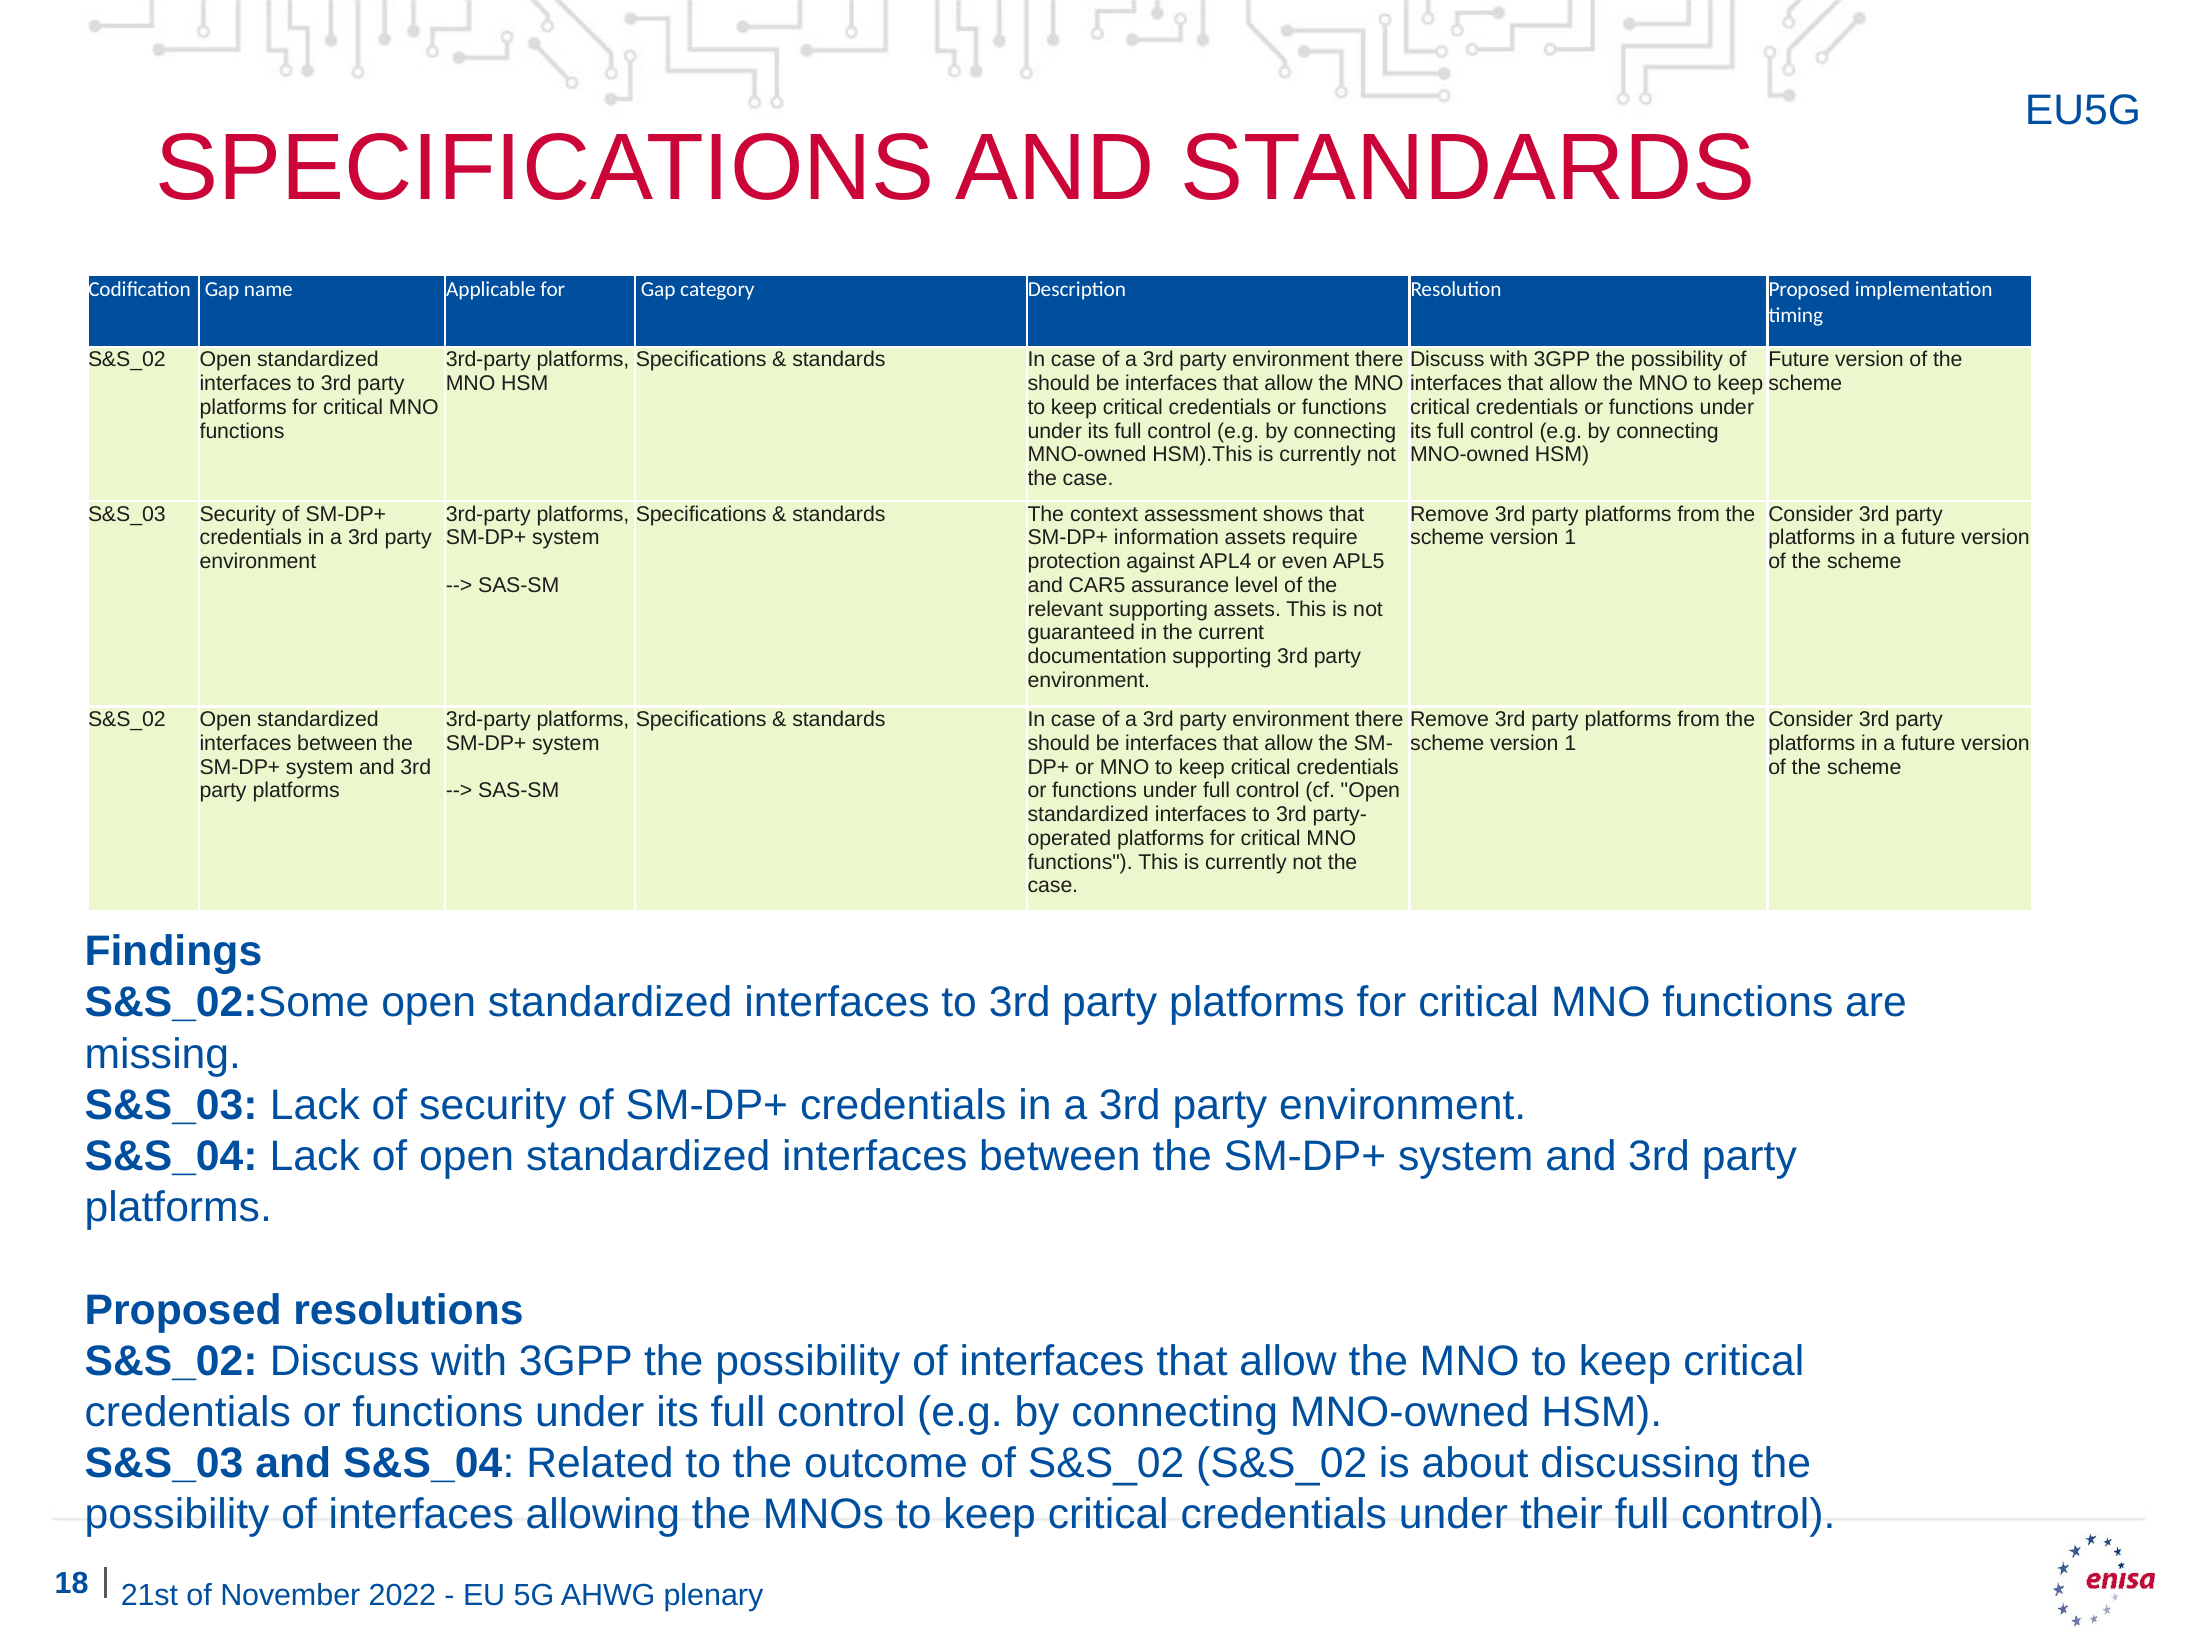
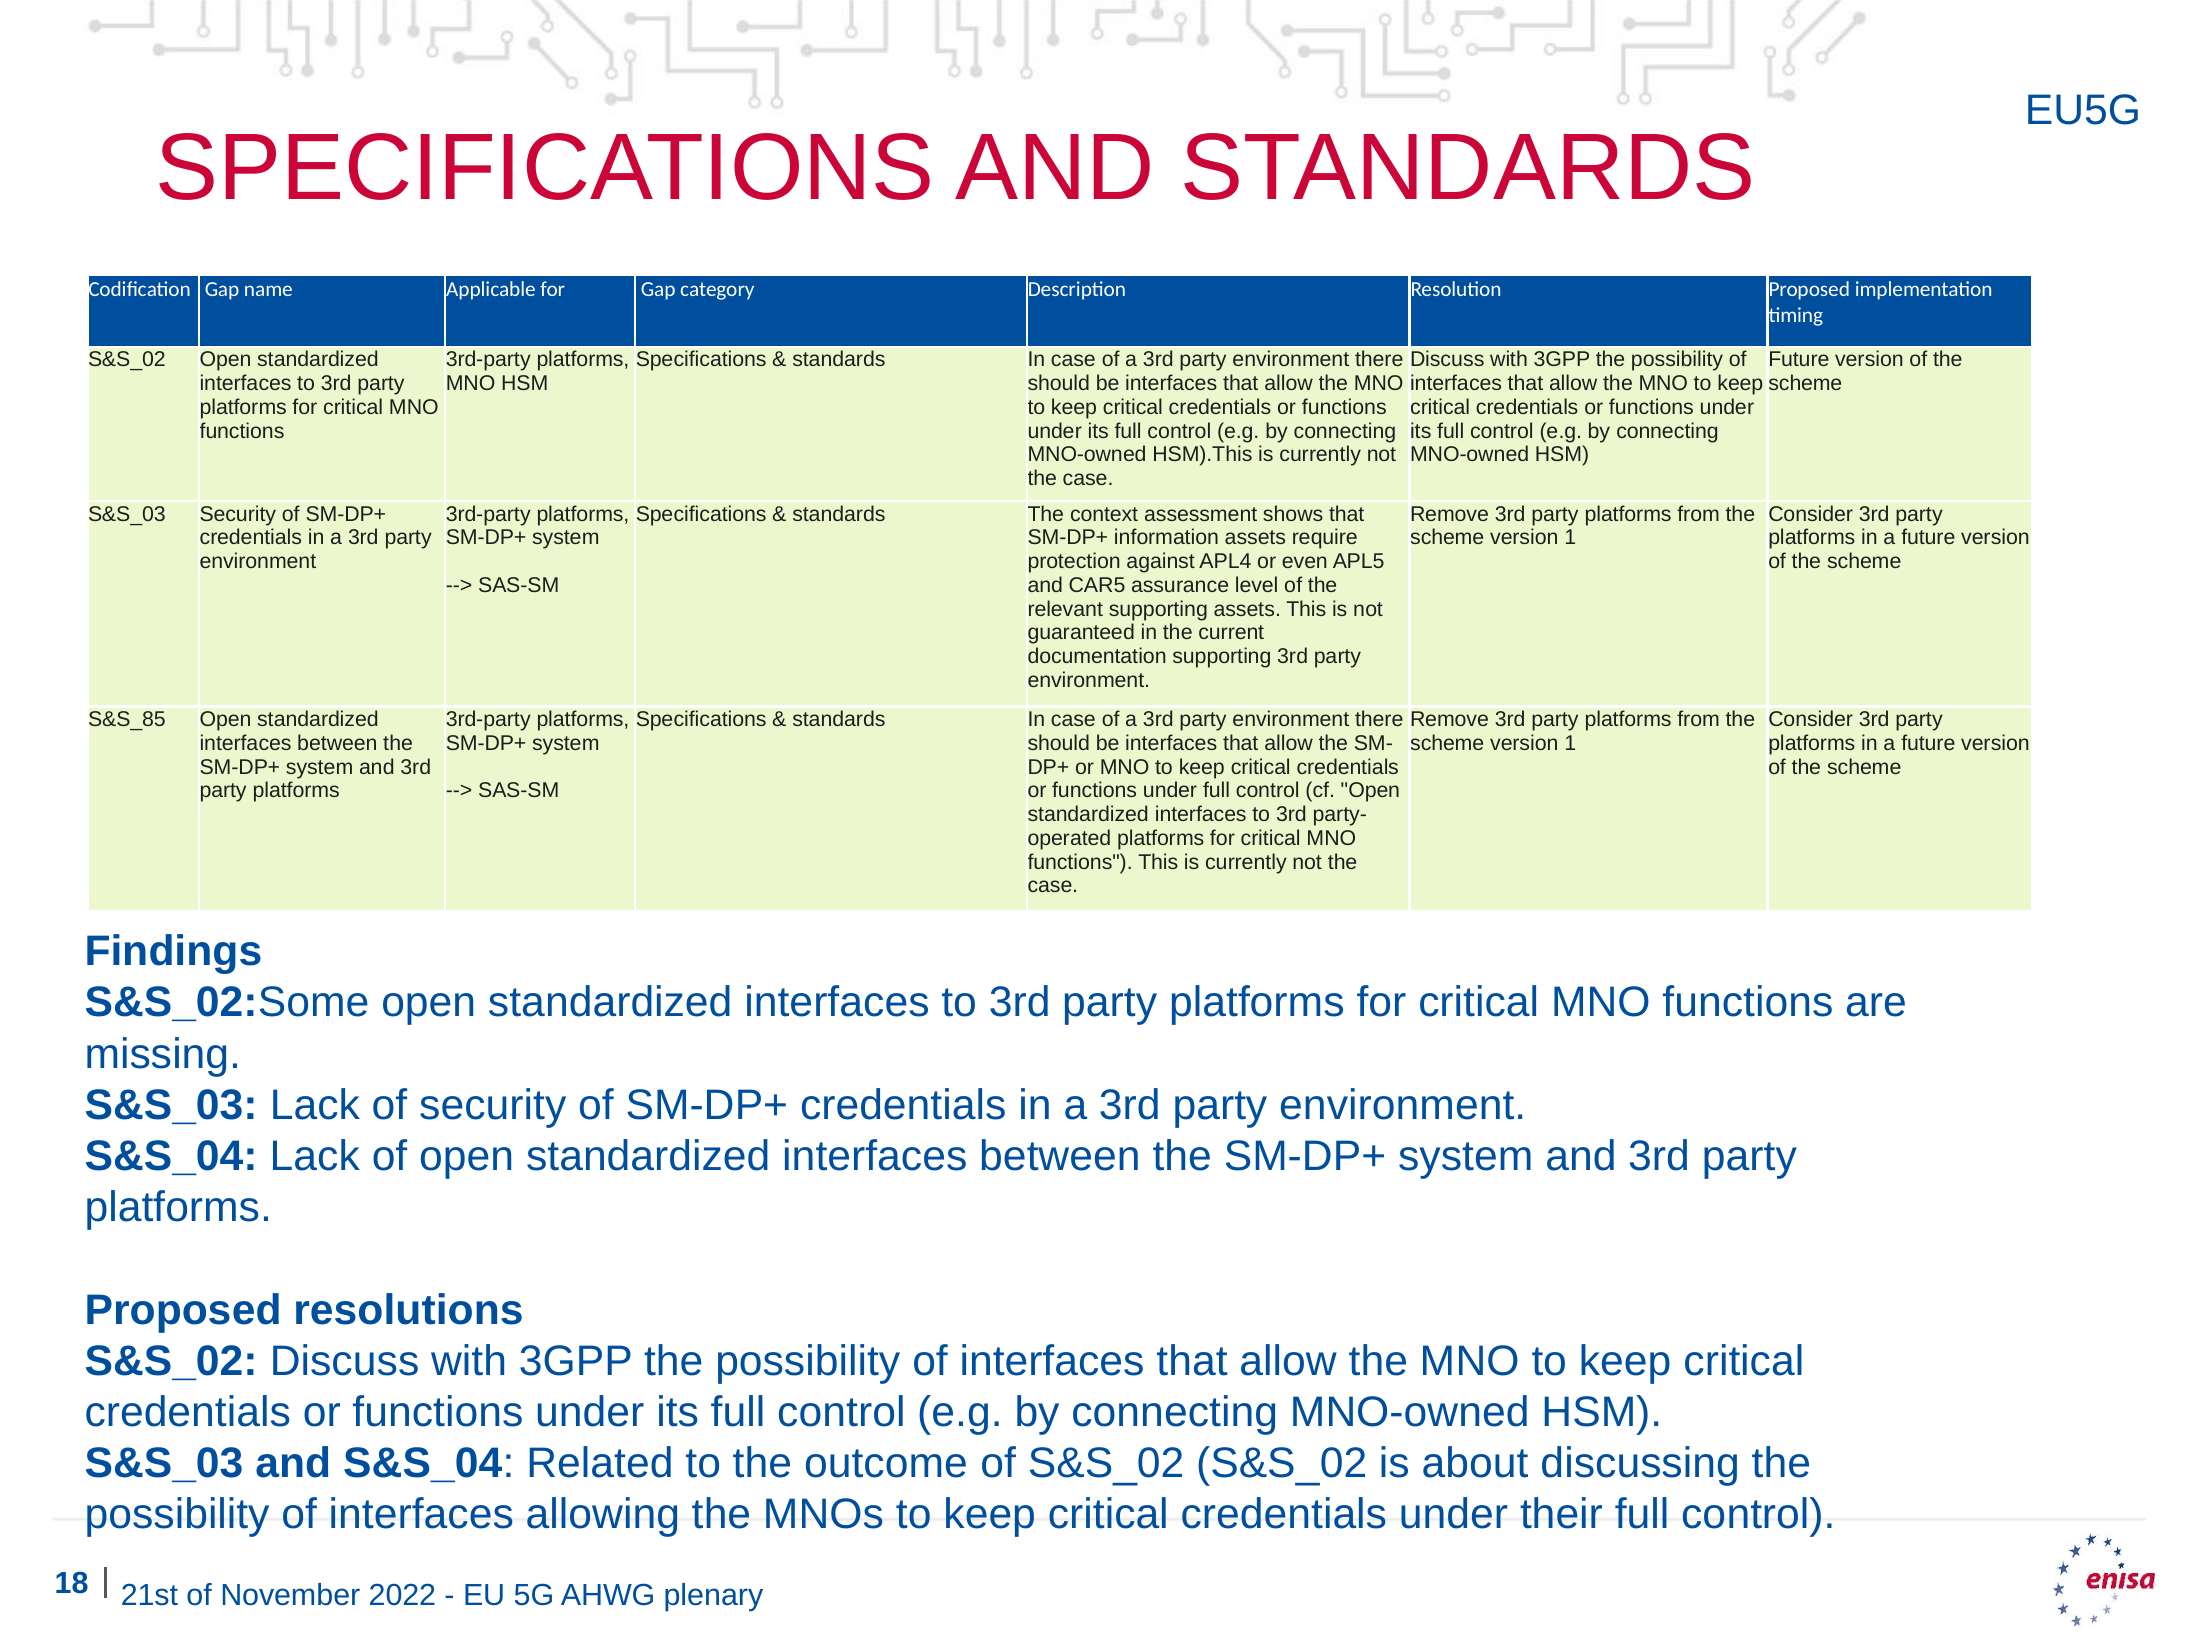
S&S_02 at (127, 719): S&S_02 -> S&S_85
